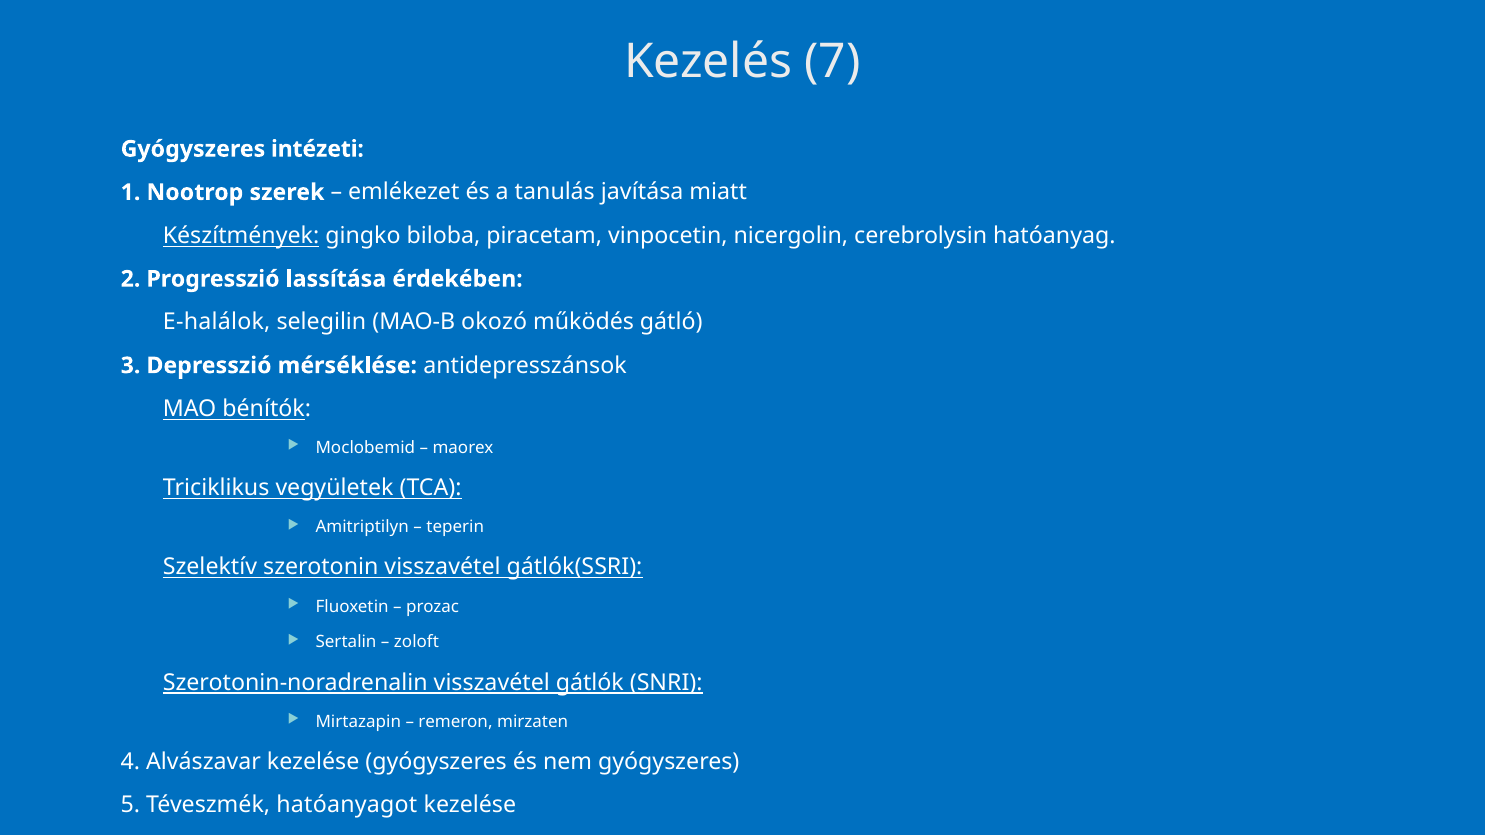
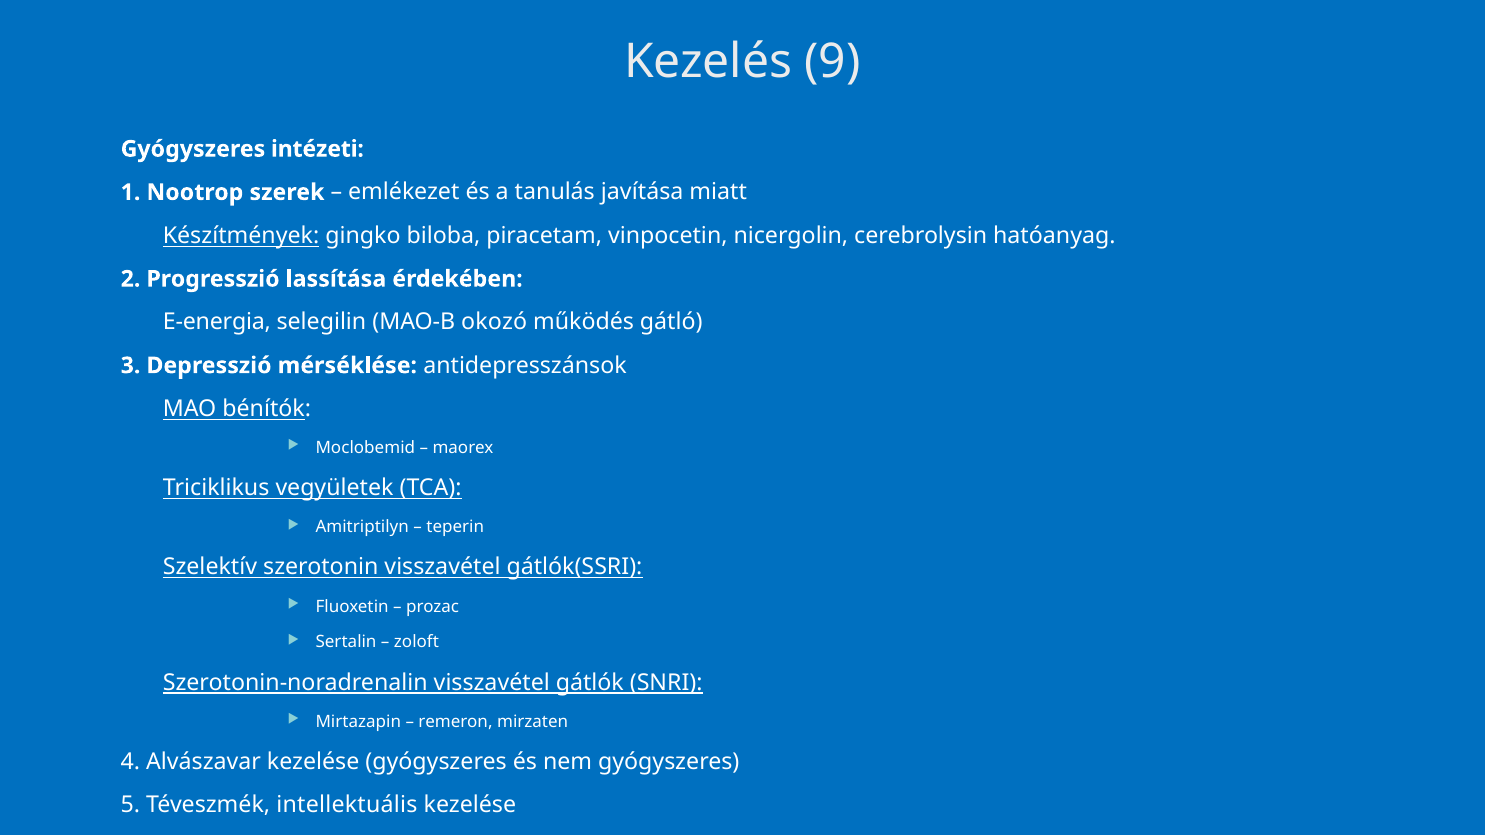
7: 7 -> 9
E-halálok: E-halálok -> E-energia
hatóanyagot: hatóanyagot -> intellektuális
